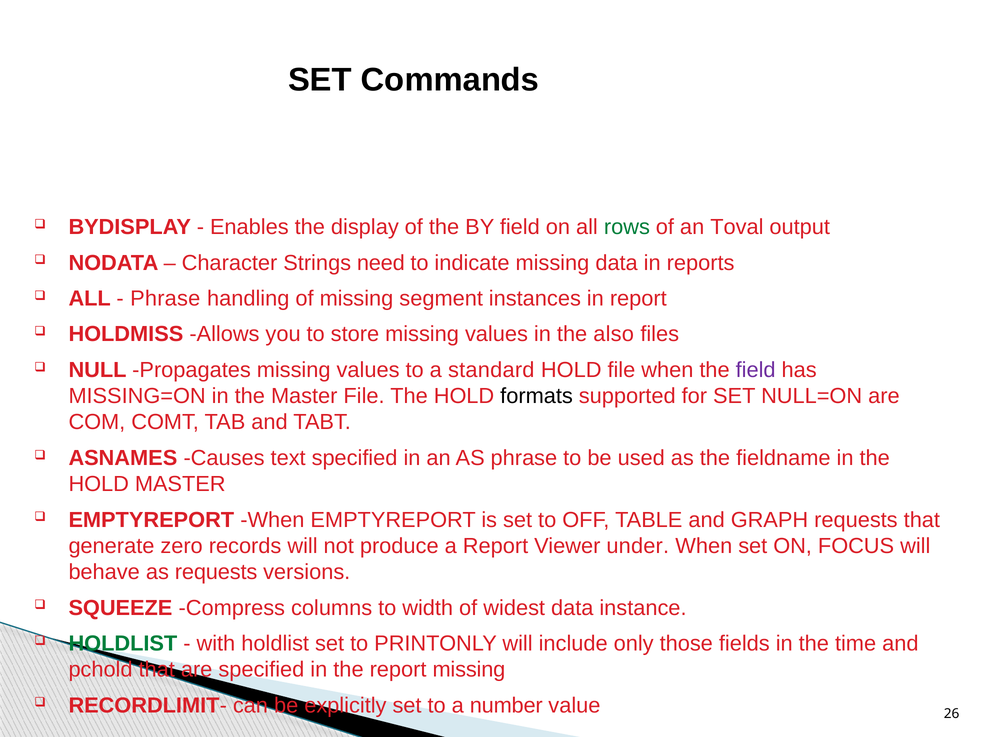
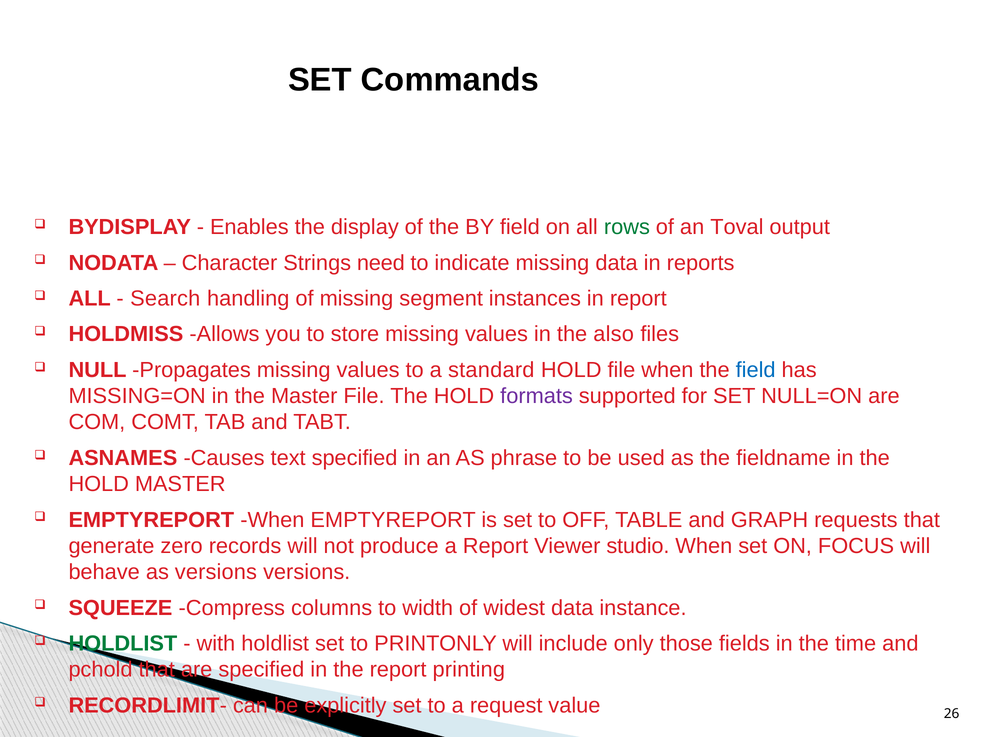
Phrase at (165, 299): Phrase -> Search
field at (756, 370) colour: purple -> blue
formats colour: black -> purple
under: under -> studio
as requests: requests -> versions
report missing: missing -> printing
number: number -> request
